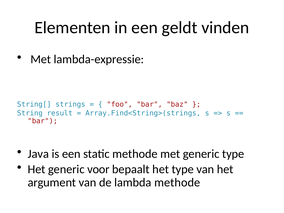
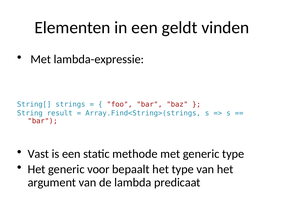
Java: Java -> Vast
lambda methode: methode -> predicaat
